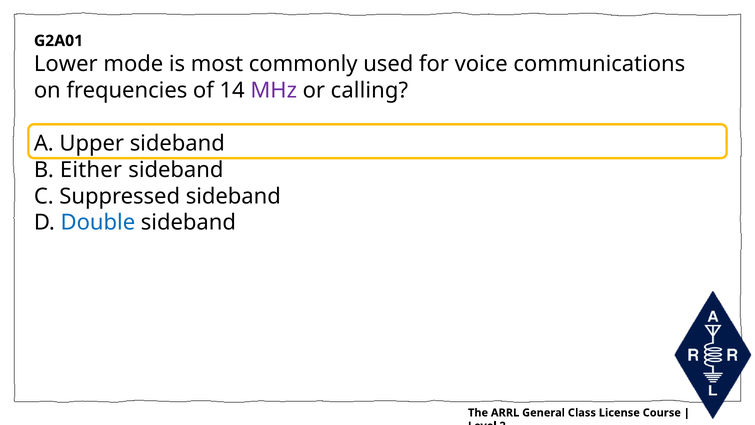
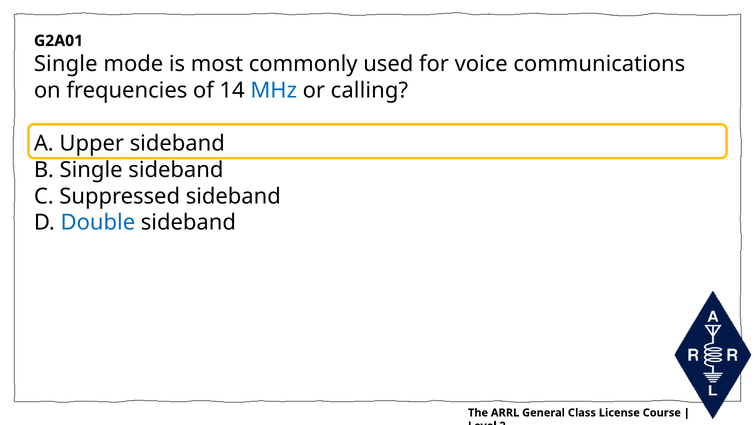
Lower at (66, 64): Lower -> Single
MHz colour: purple -> blue
B Either: Either -> Single
